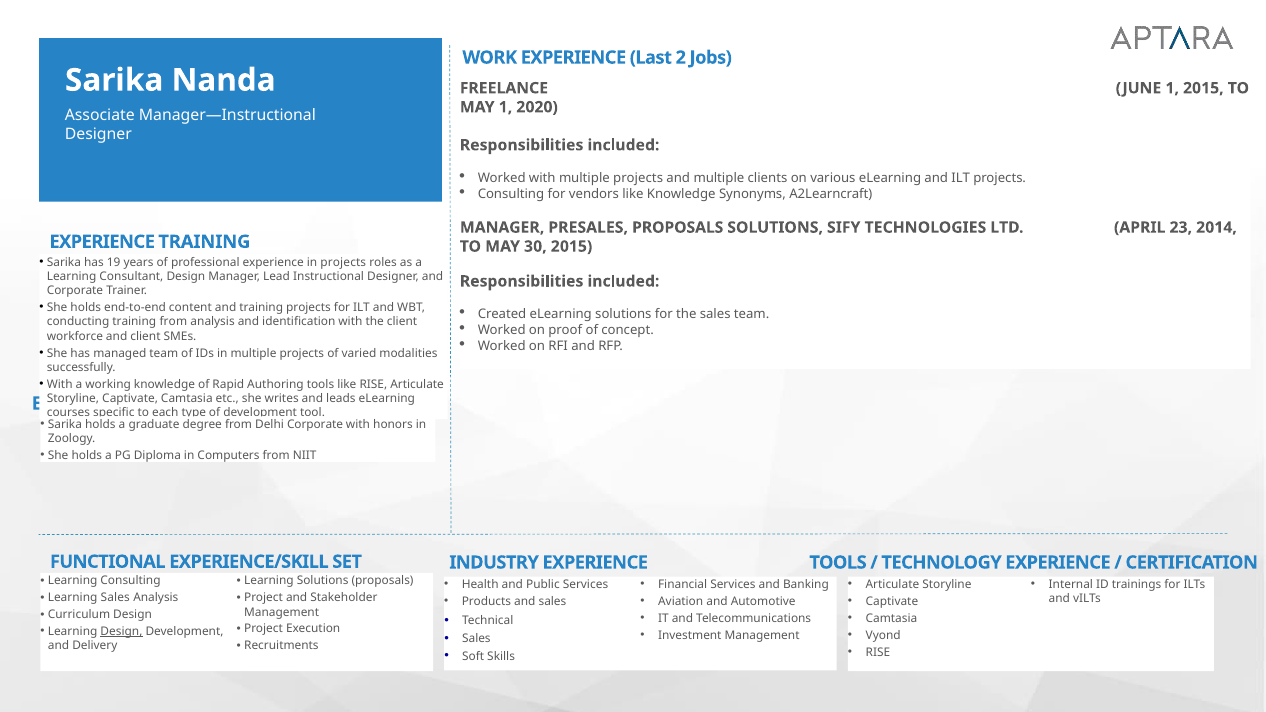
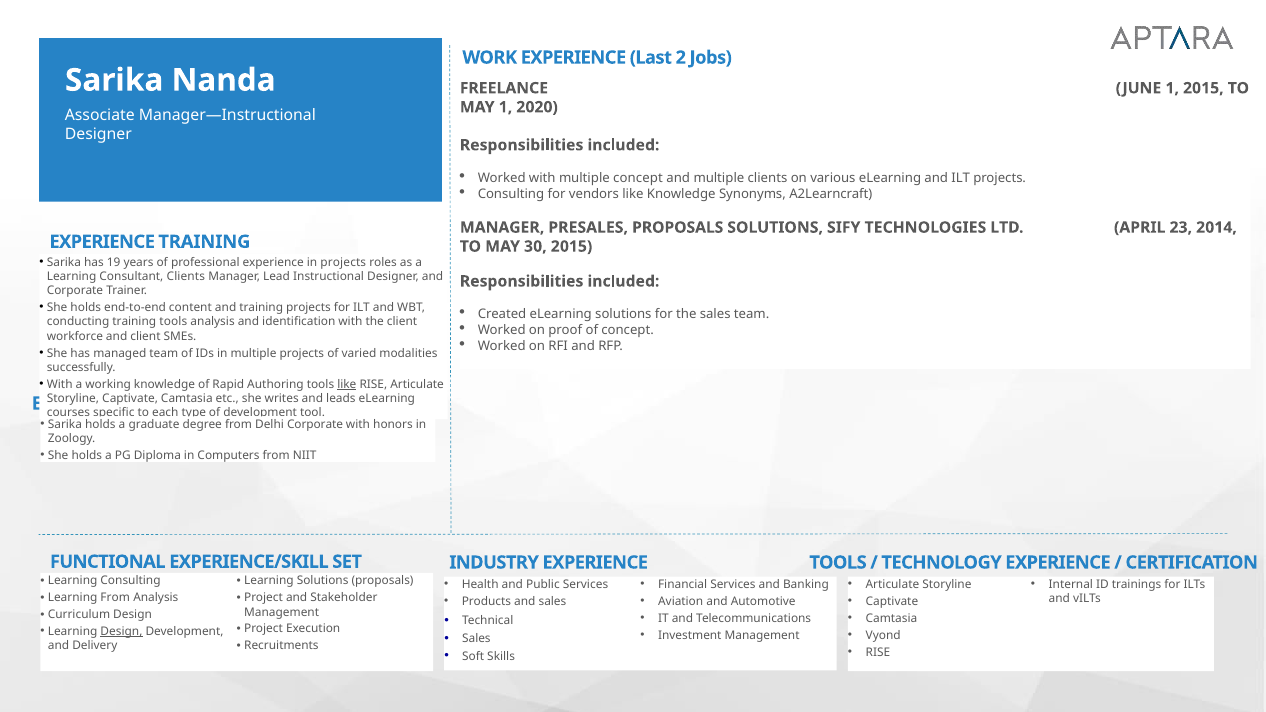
with multiple projects: projects -> concept
Consultant Design: Design -> Clients
training from: from -> tools
like at (347, 384) underline: none -> present
Learning Sales: Sales -> From
